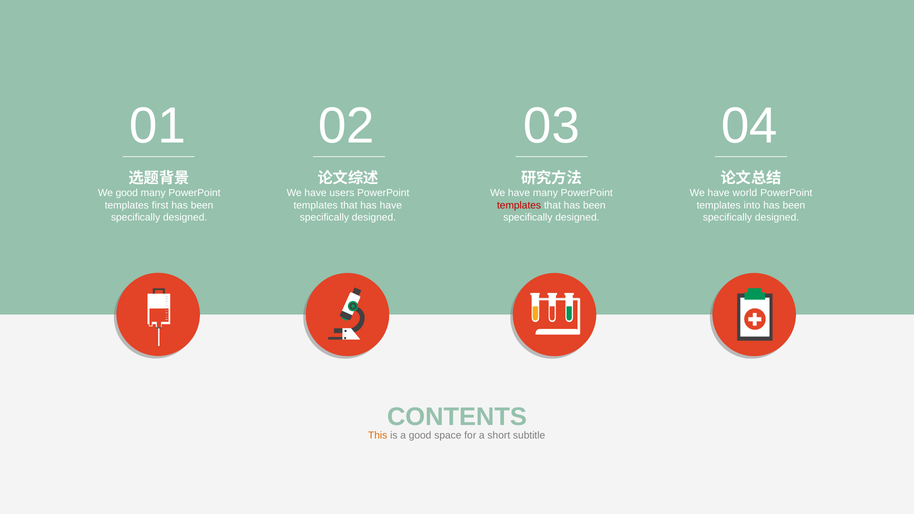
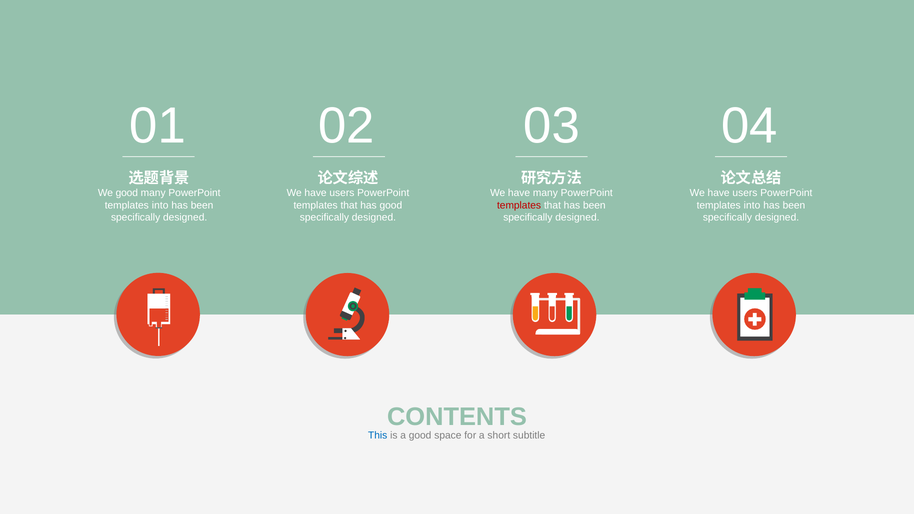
world at (745, 193): world -> users
first at (160, 205): first -> into
has have: have -> good
This colour: orange -> blue
